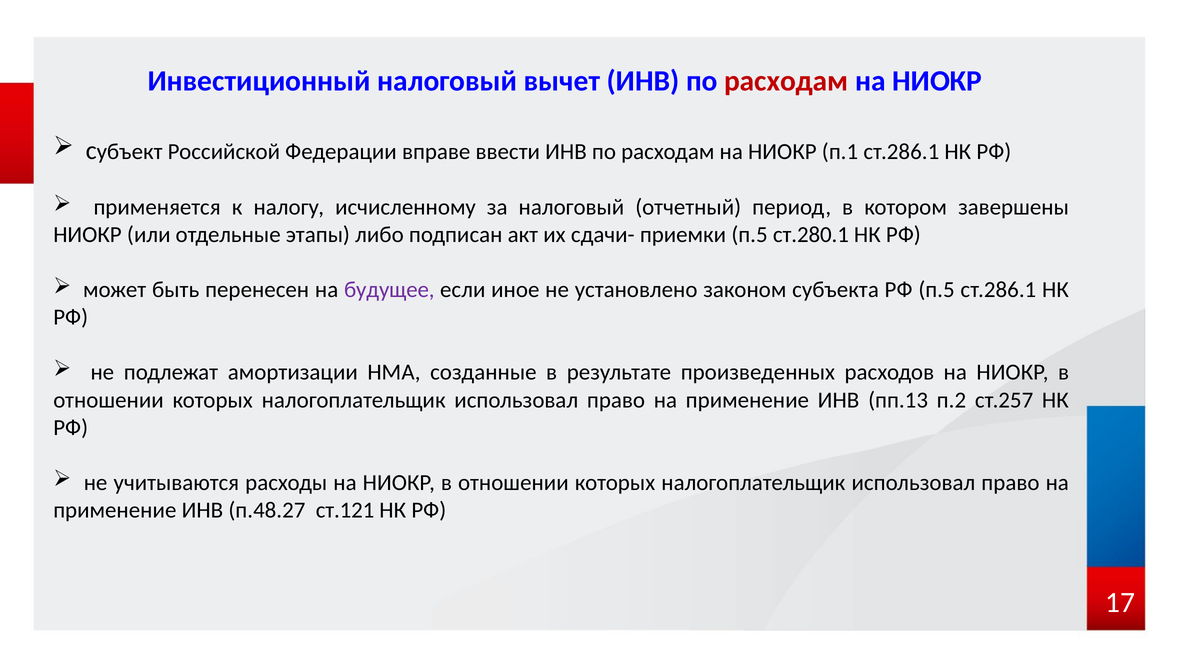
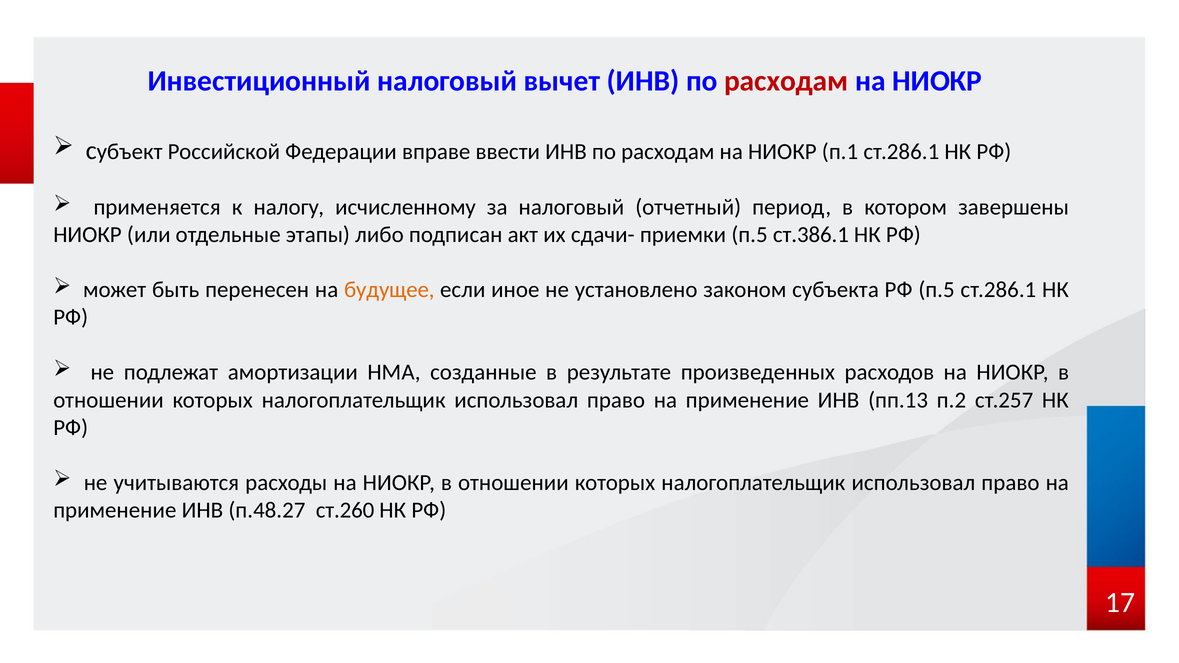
ст.280.1: ст.280.1 -> ст.386.1
будущее colour: purple -> orange
ст.121: ст.121 -> ст.260
